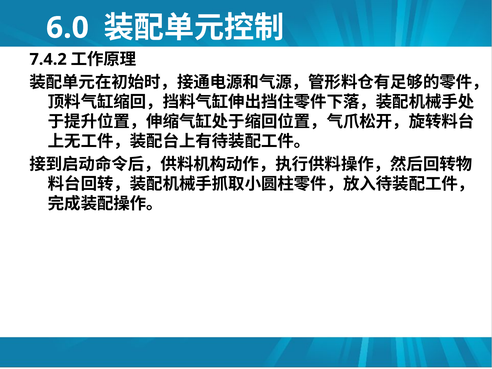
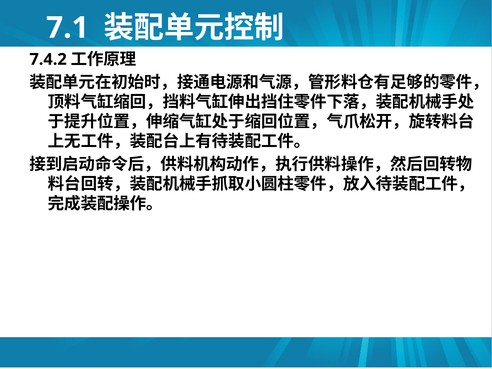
6.0: 6.0 -> 7.1
